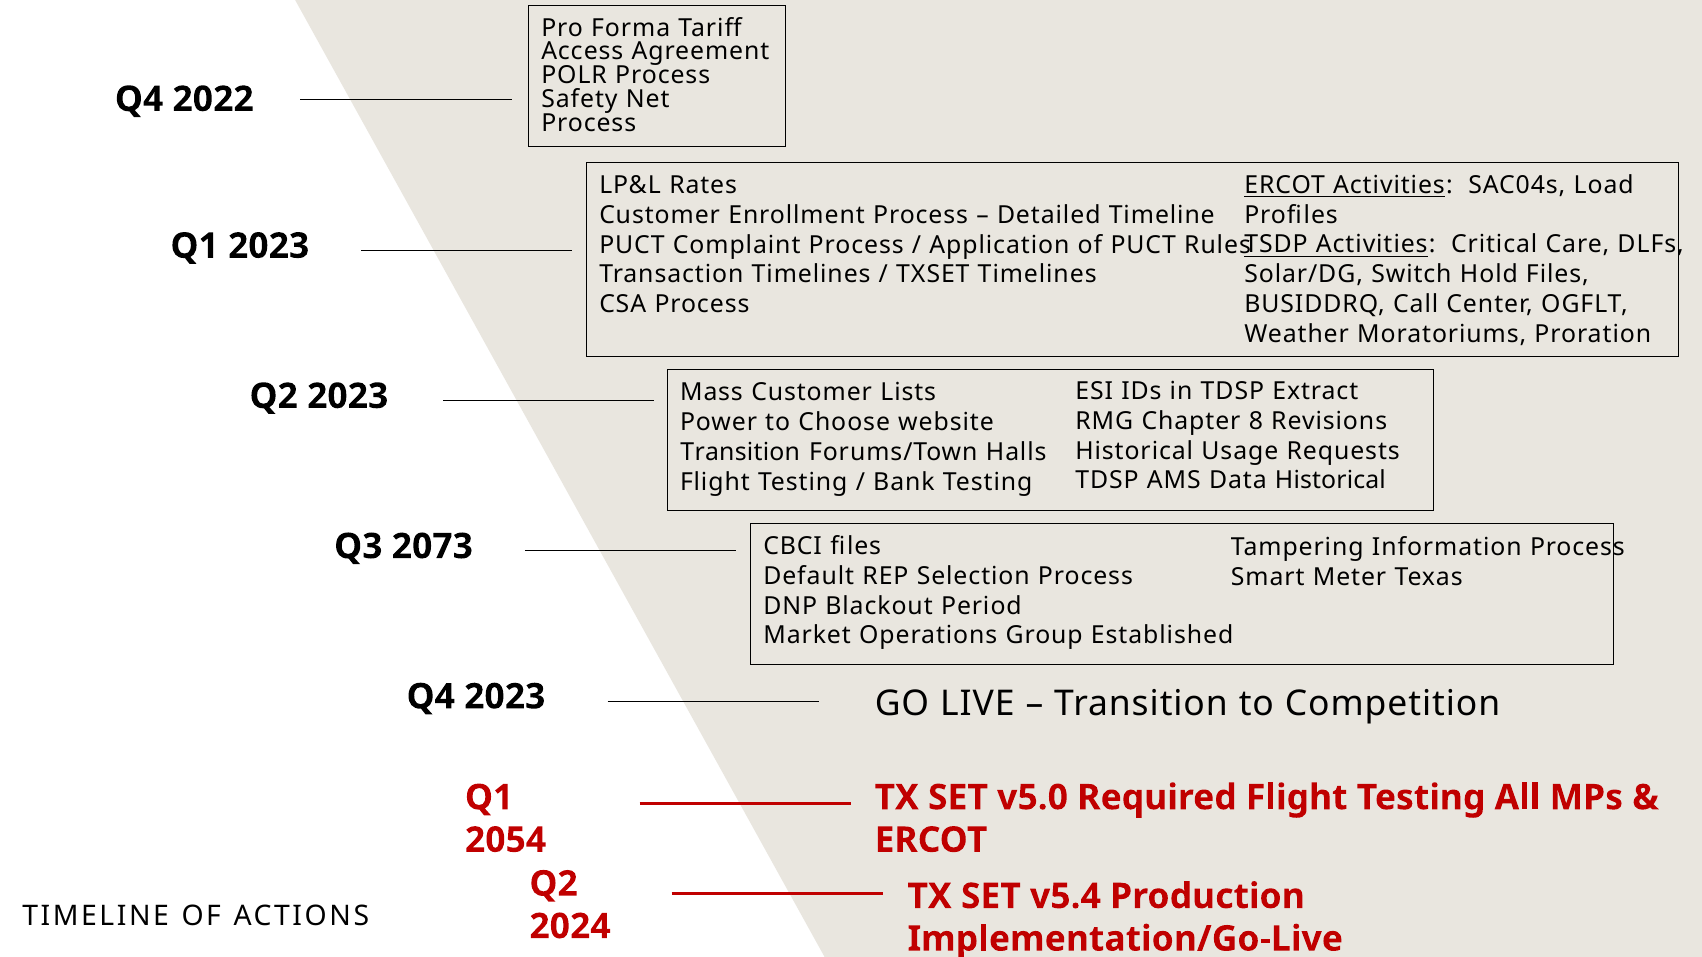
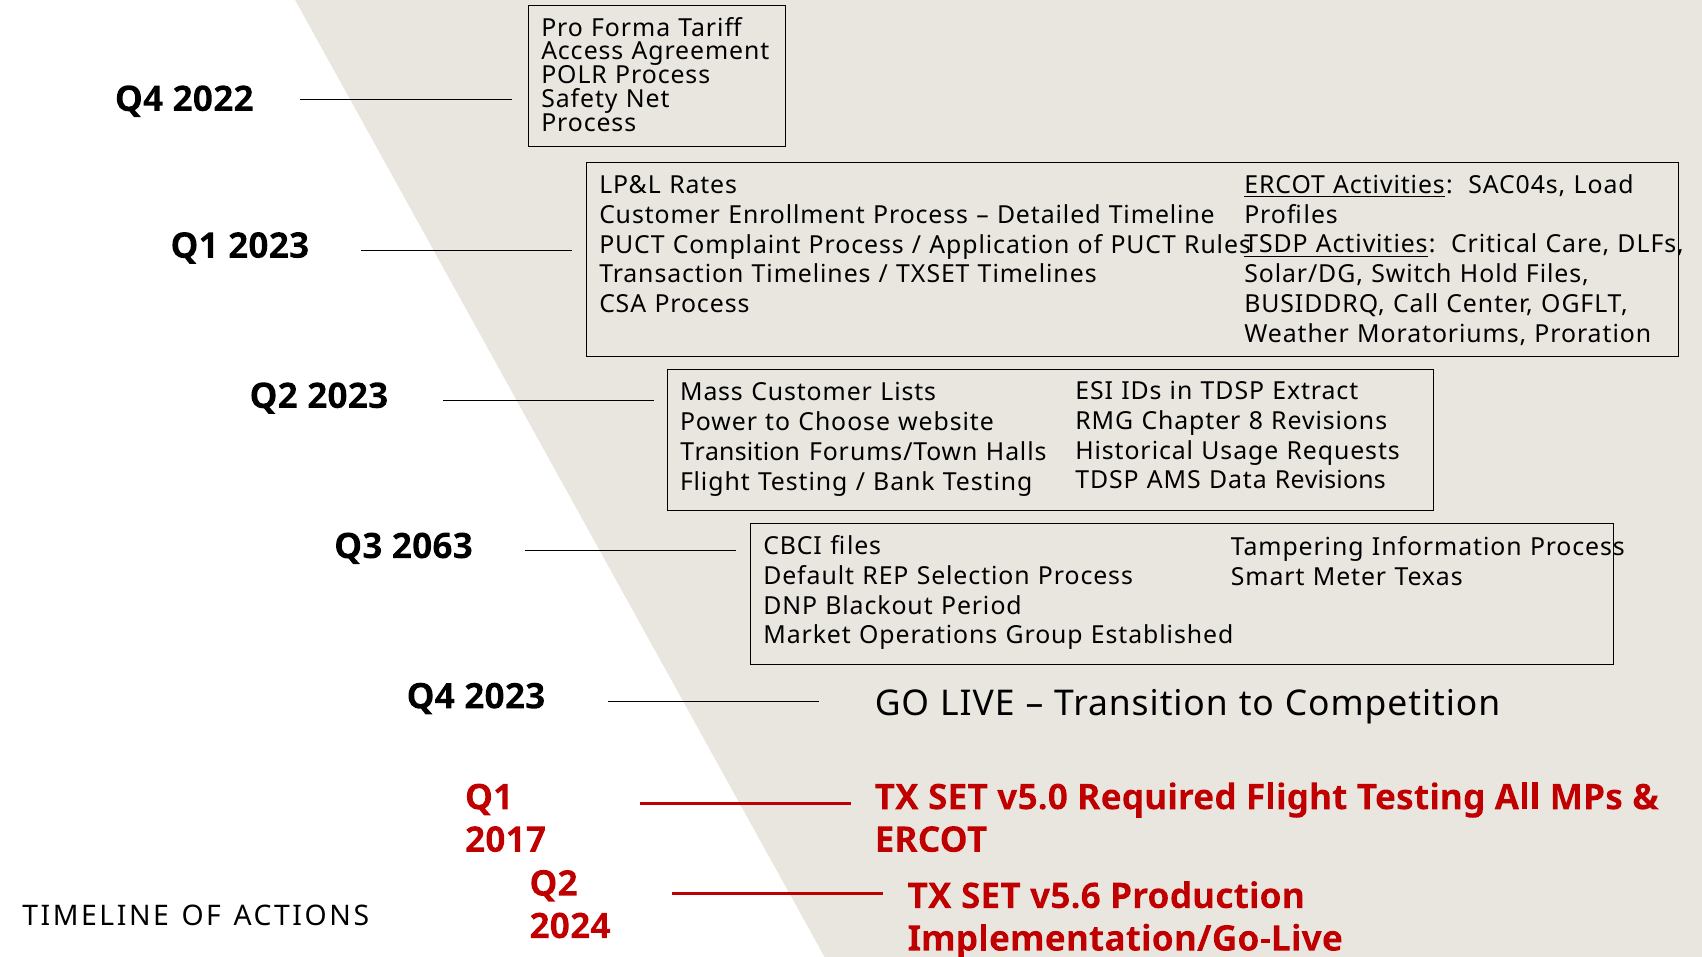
Data Historical: Historical -> Revisions
2073: 2073 -> 2063
2054: 2054 -> 2017
v5.4: v5.4 -> v5.6
